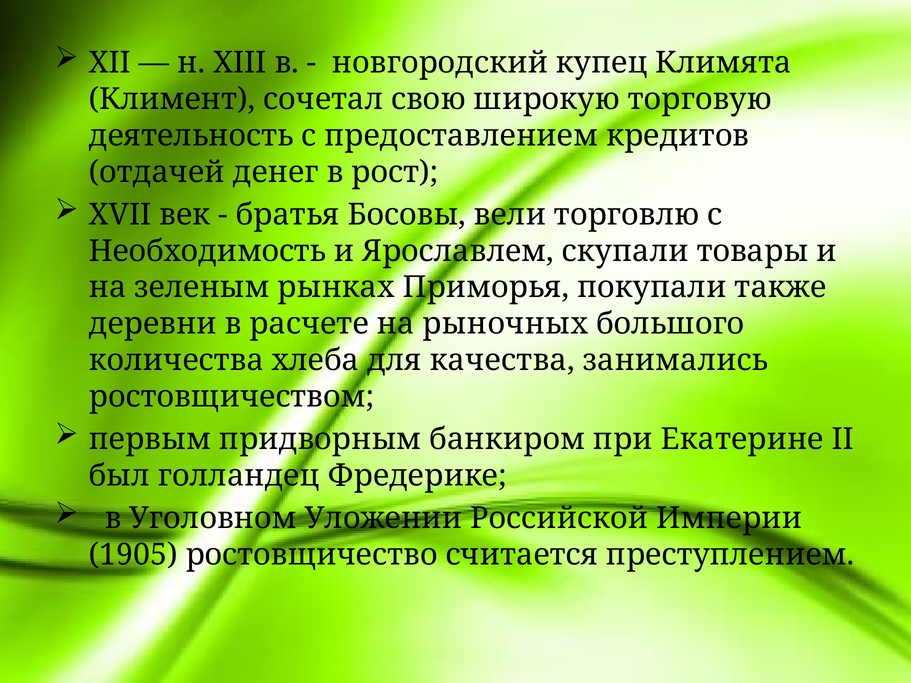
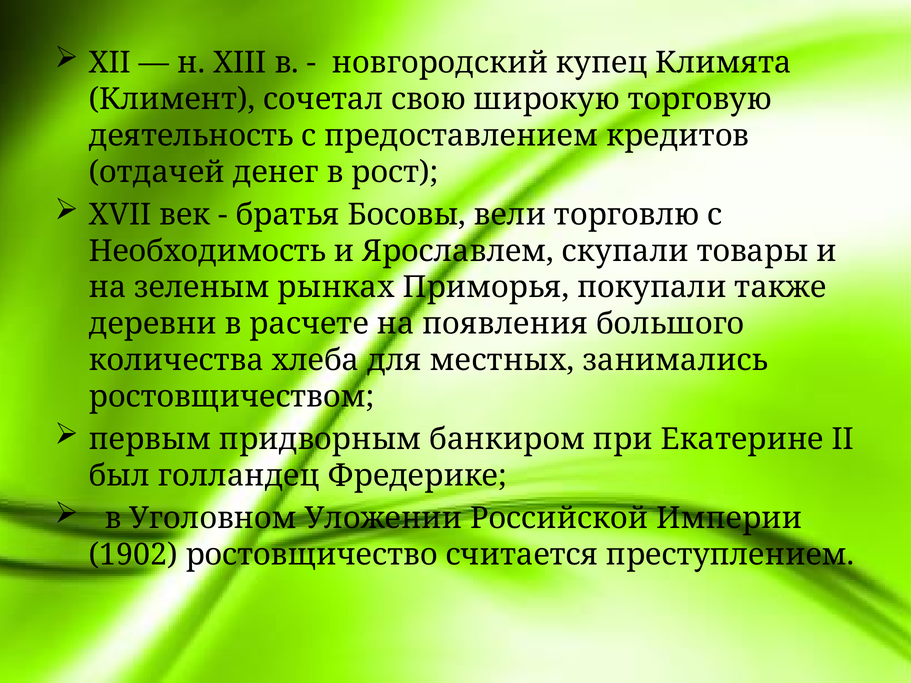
рыночных: рыночных -> появления
качества: качества -> местных
1905: 1905 -> 1902
